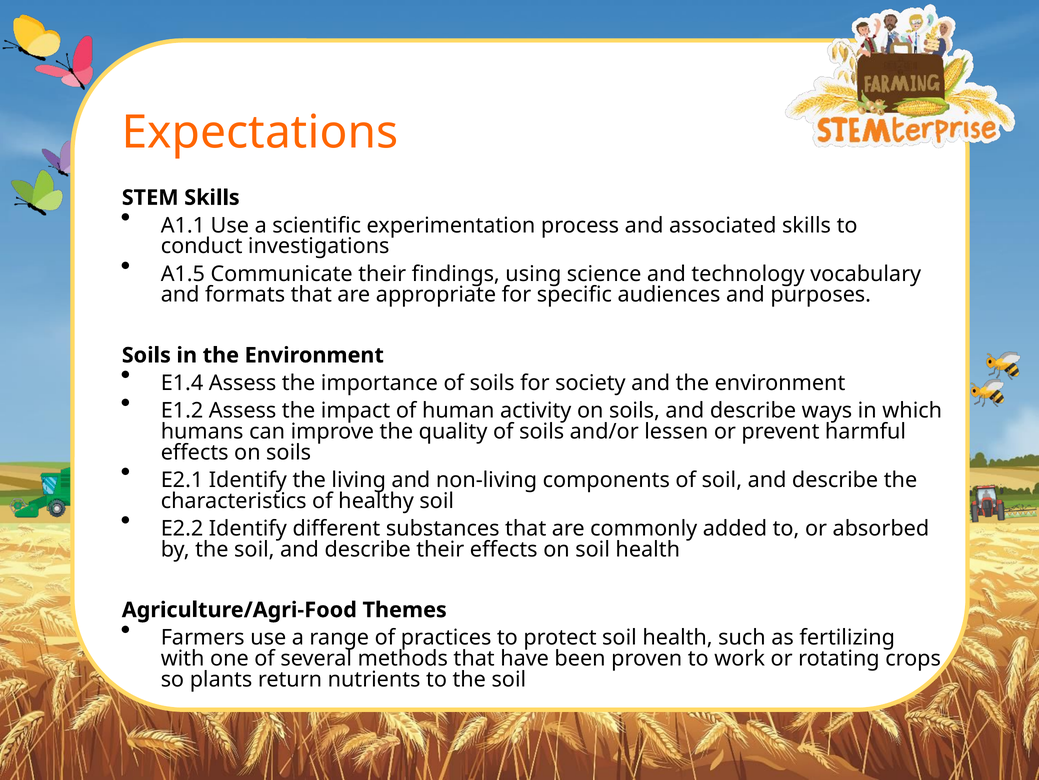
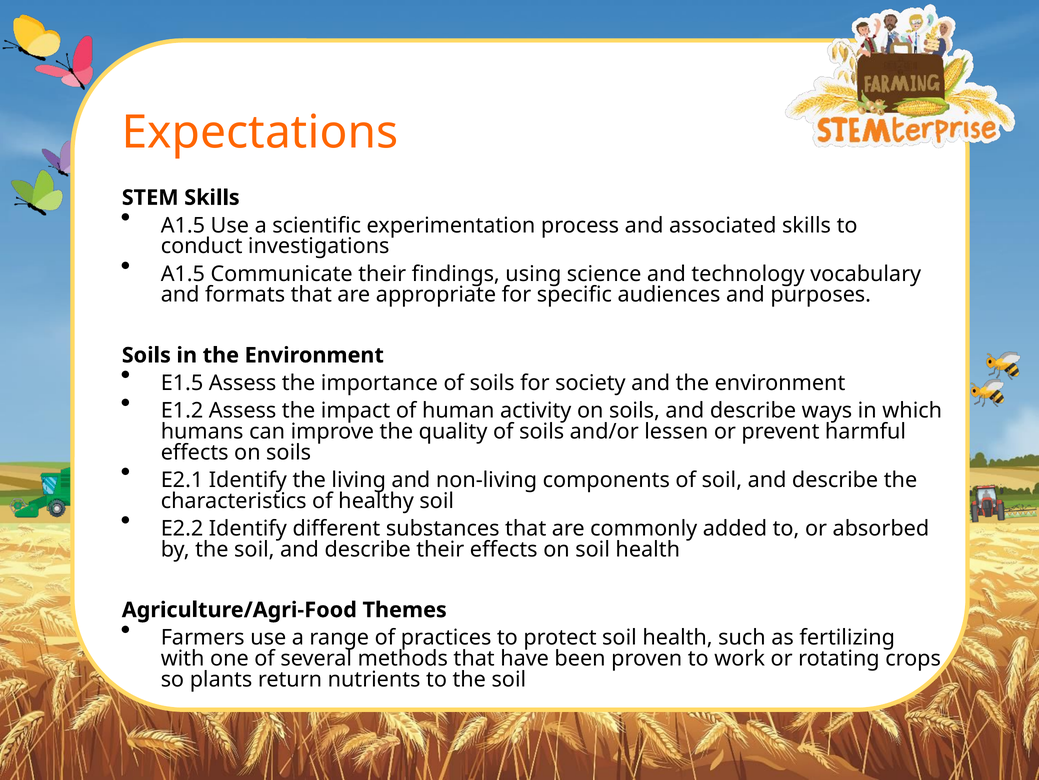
A1.1 at (183, 225): A1.1 -> A1.5
E1.4: E1.4 -> E1.5
